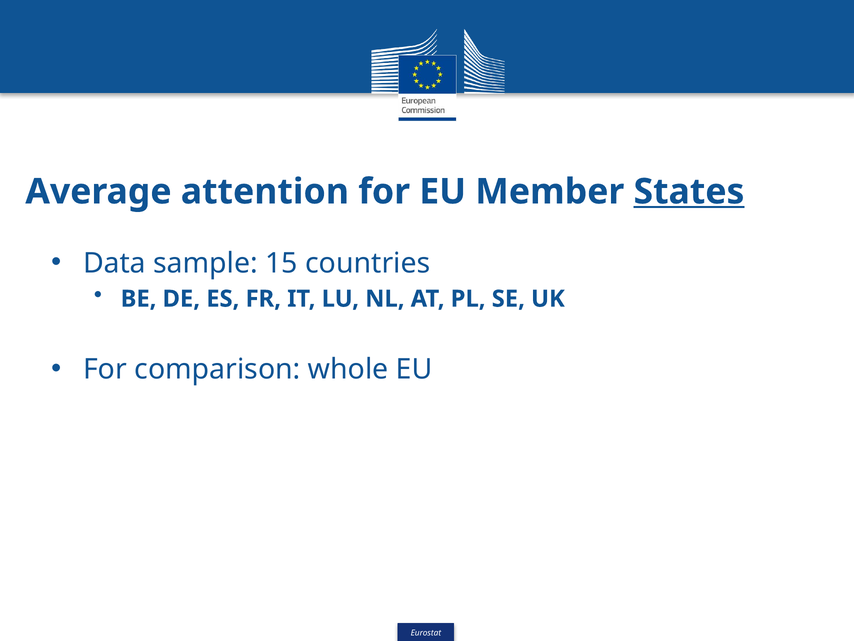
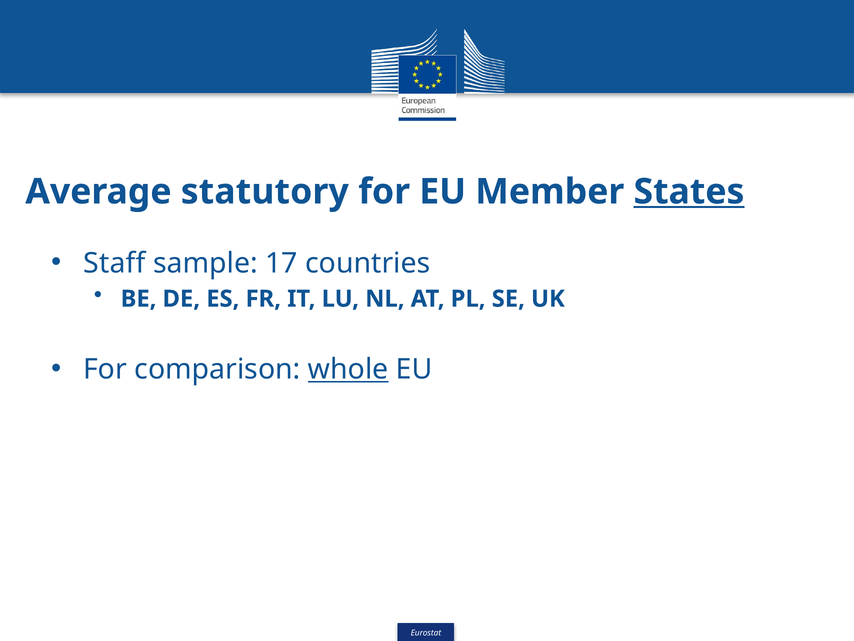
attention: attention -> statutory
Data: Data -> Staff
15: 15 -> 17
whole underline: none -> present
